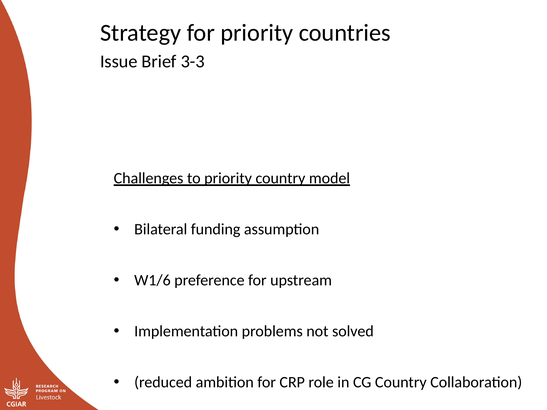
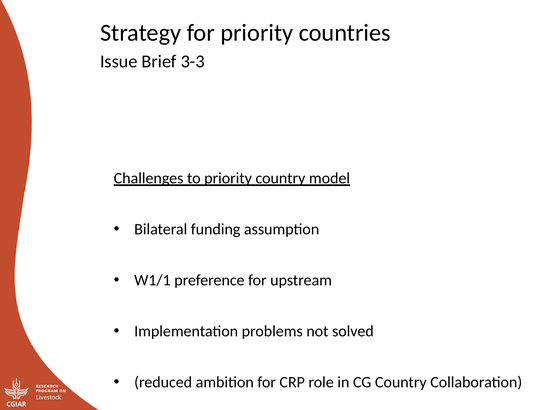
W1/6: W1/6 -> W1/1
